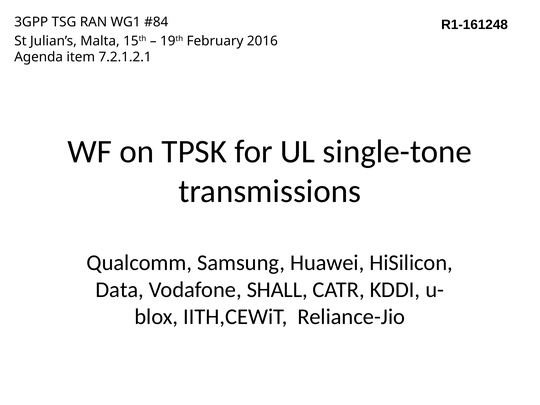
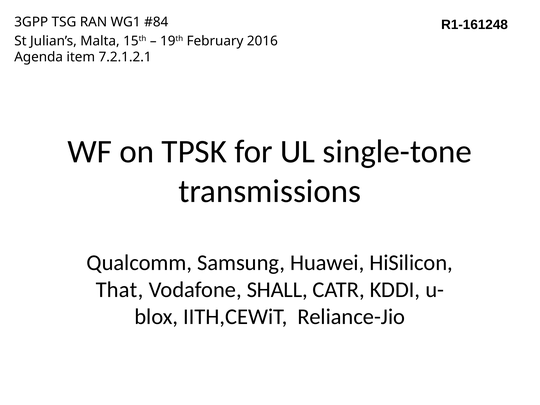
Data: Data -> That
